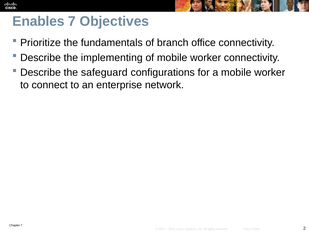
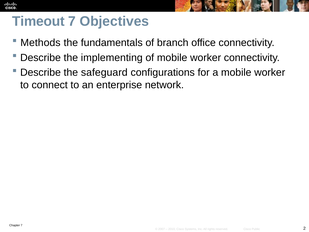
Enables: Enables -> Timeout
Prioritize: Prioritize -> Methods
